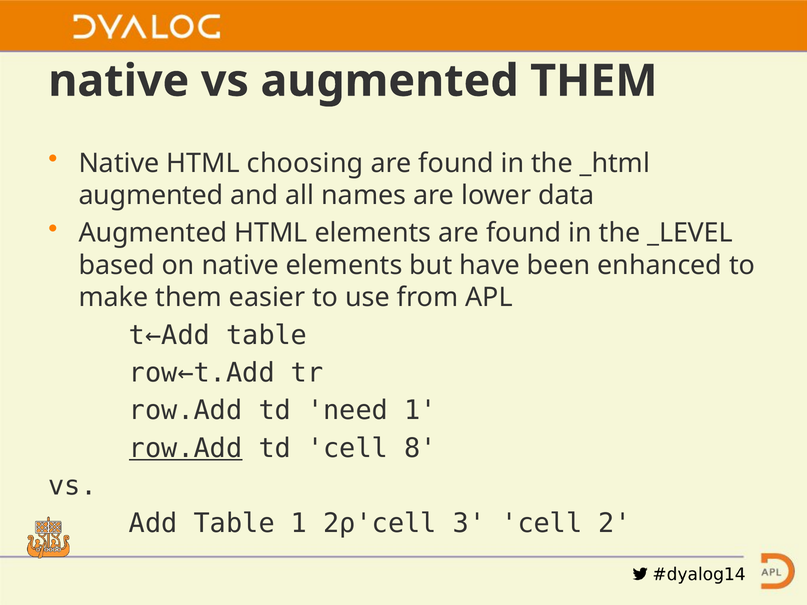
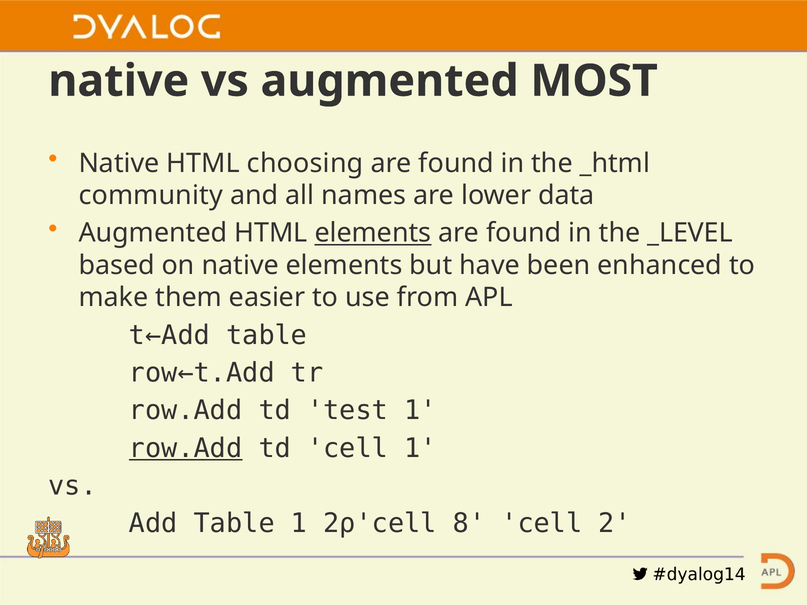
augmented THEM: THEM -> MOST
augmented at (151, 196): augmented -> community
elements at (373, 233) underline: none -> present
need: need -> test
cell 8: 8 -> 1
3: 3 -> 8
